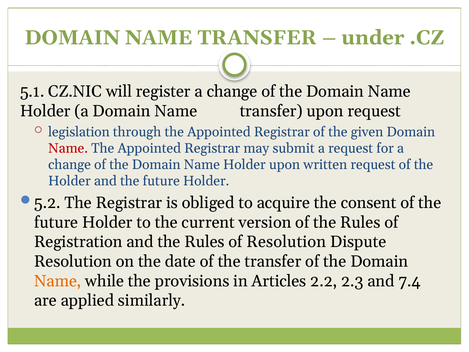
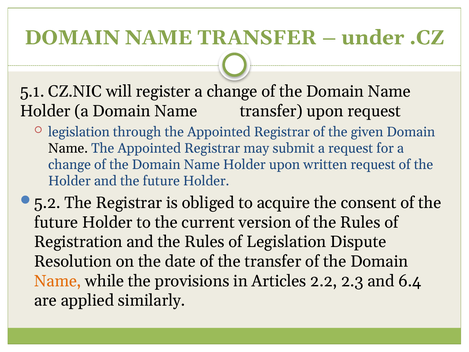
Name at (68, 148) colour: red -> black
of Resolution: Resolution -> Legislation
7.4: 7.4 -> 6.4
